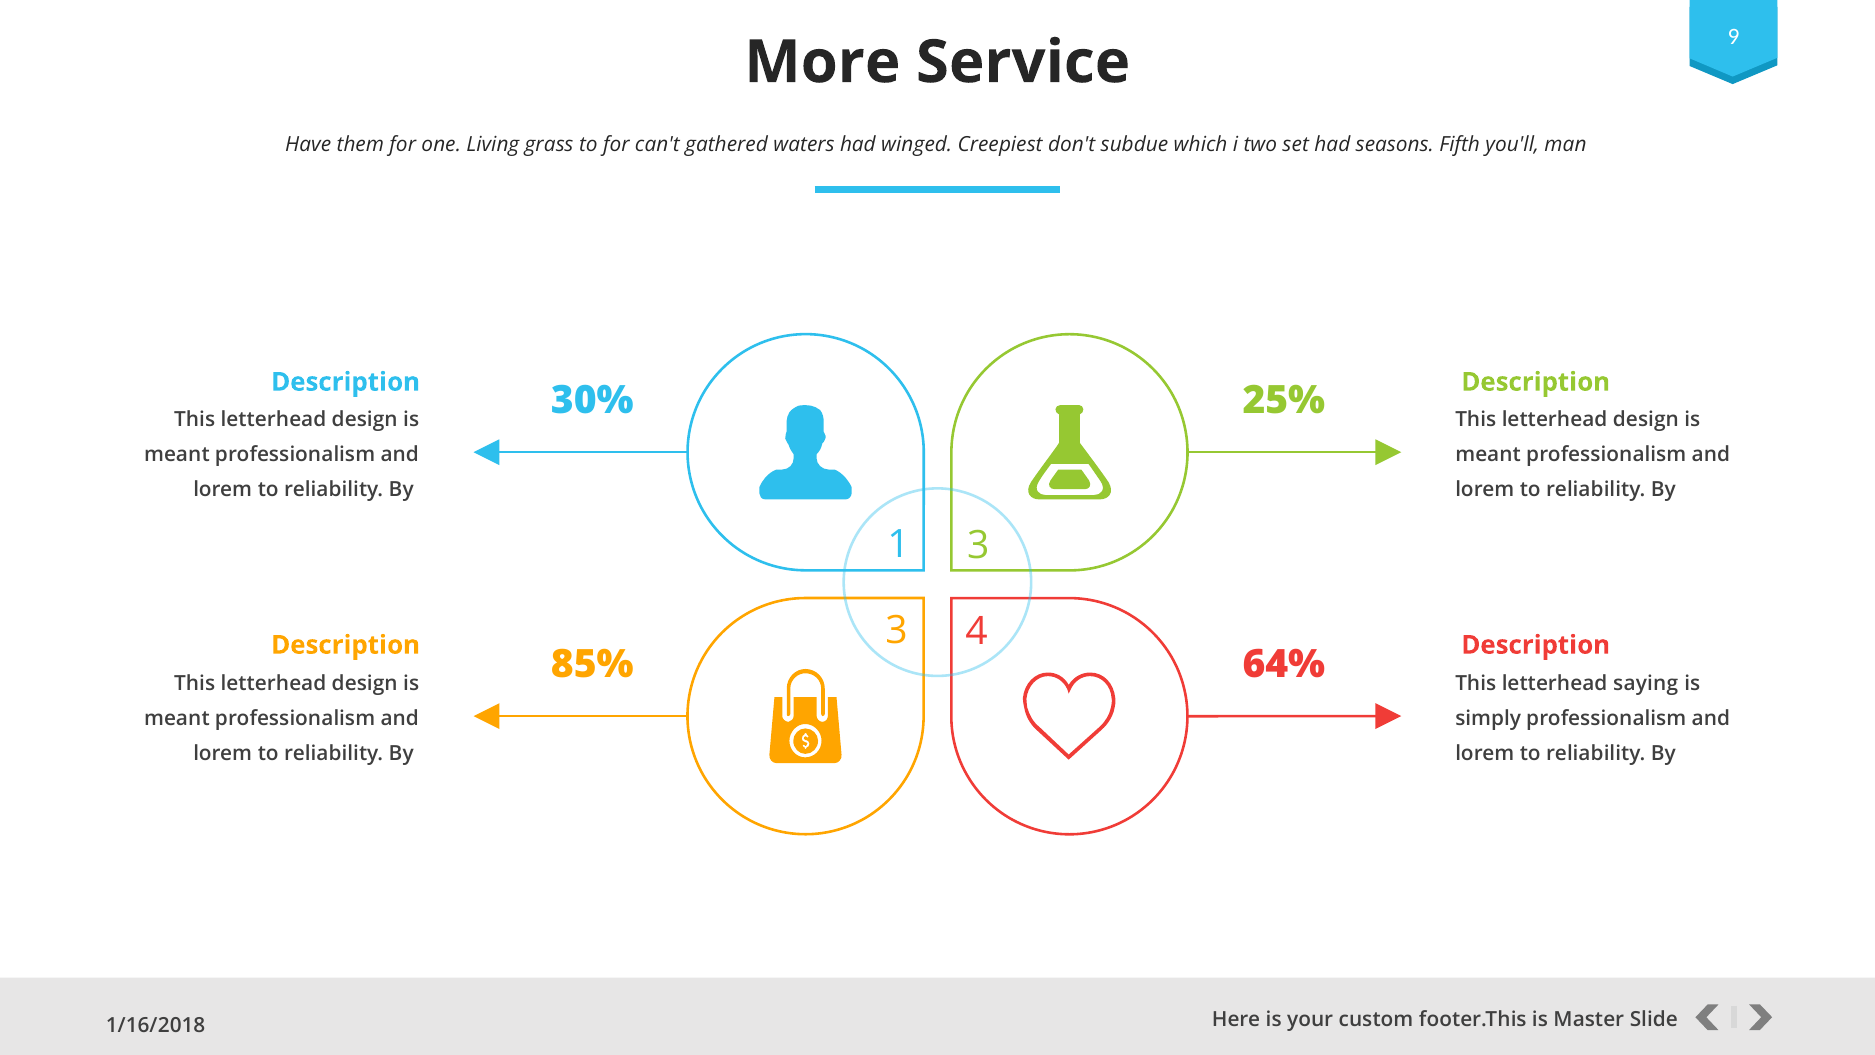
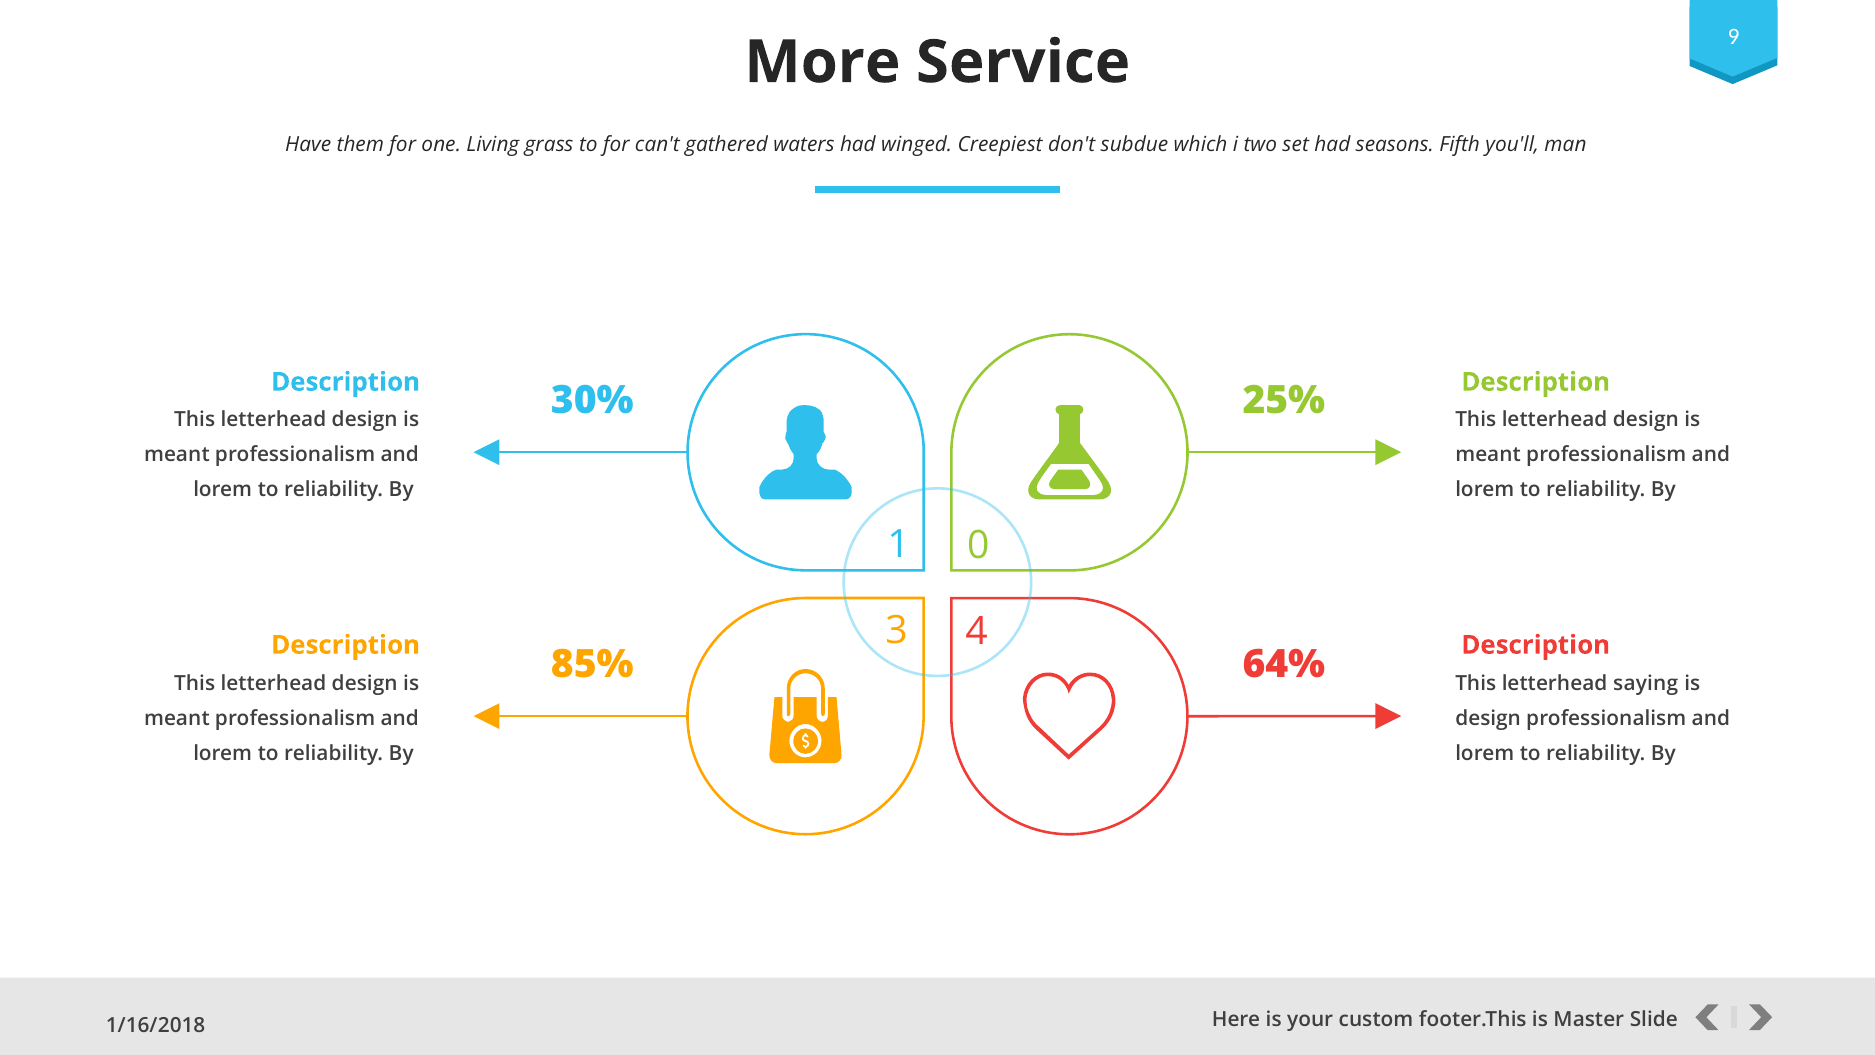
1 3: 3 -> 0
simply at (1488, 718): simply -> design
